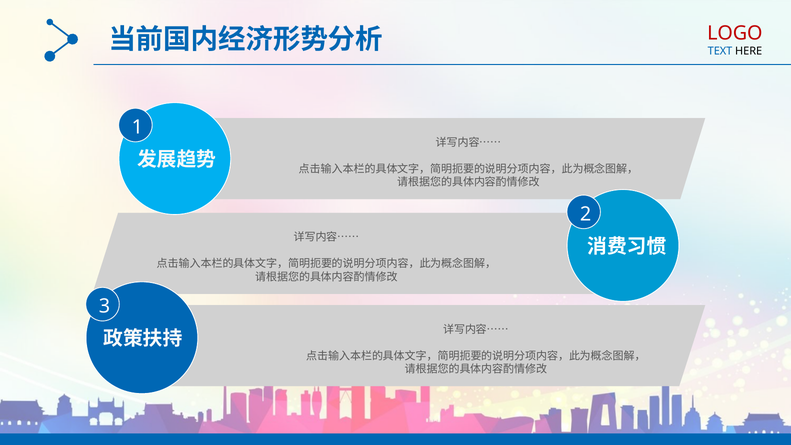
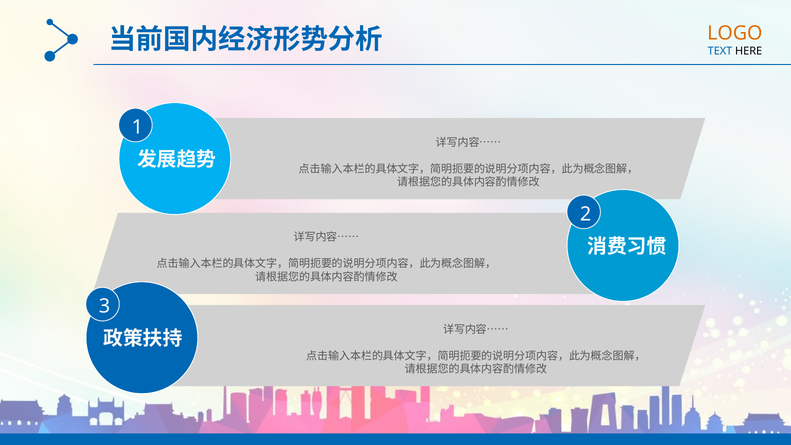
LOGO colour: red -> orange
